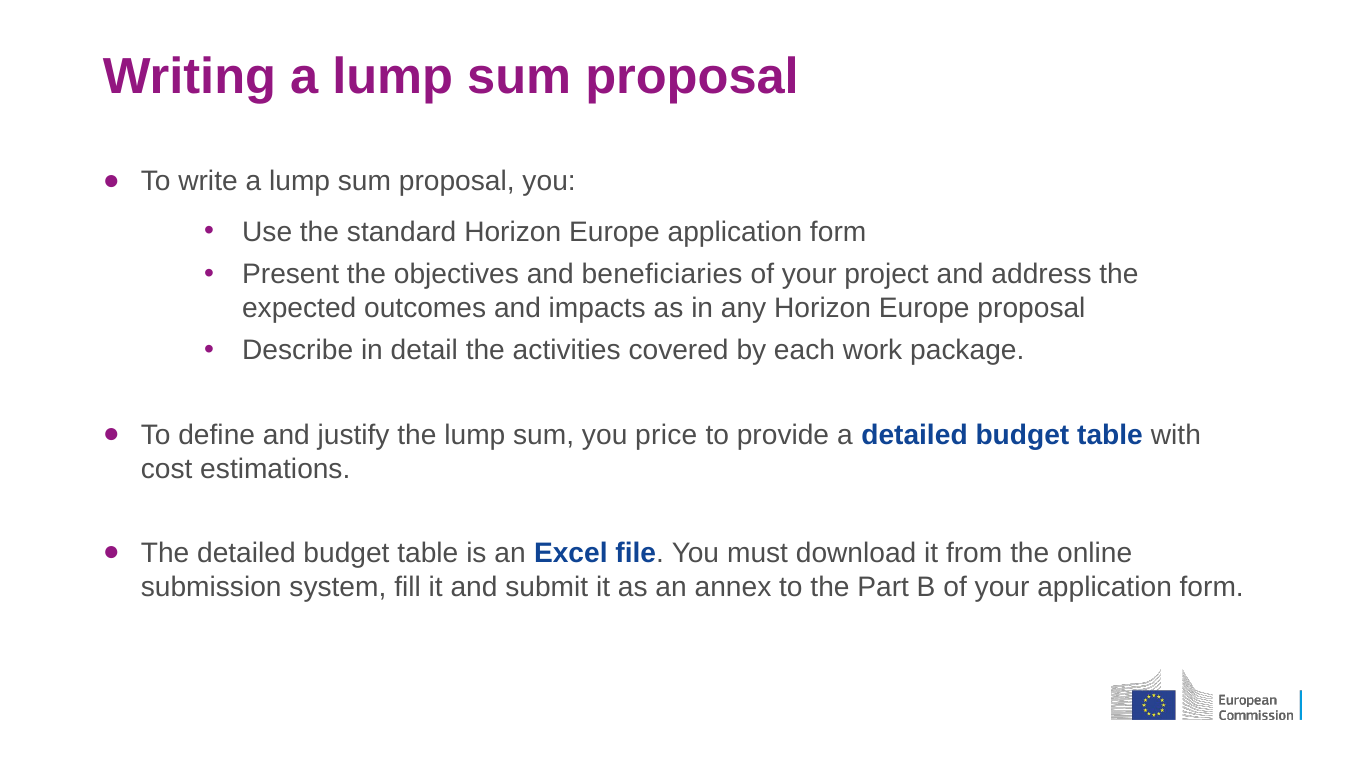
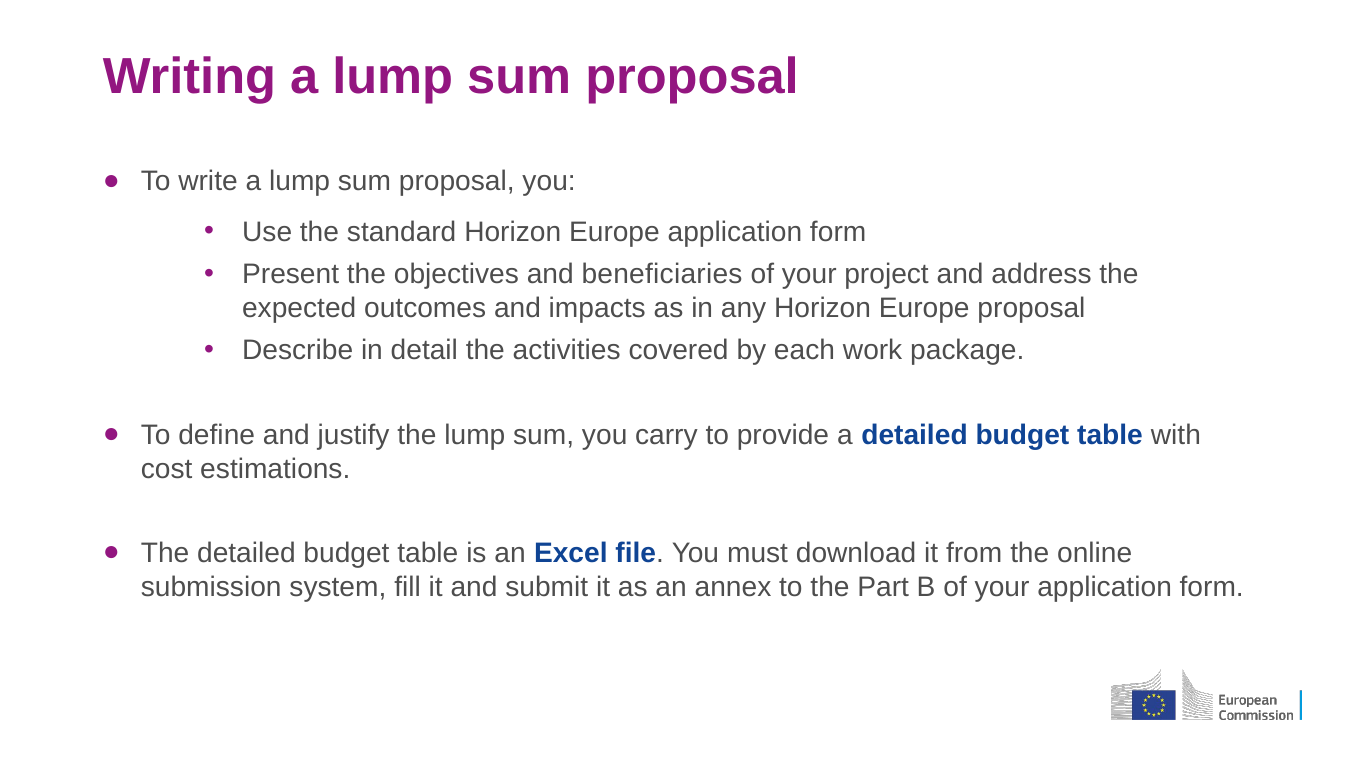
price: price -> carry
